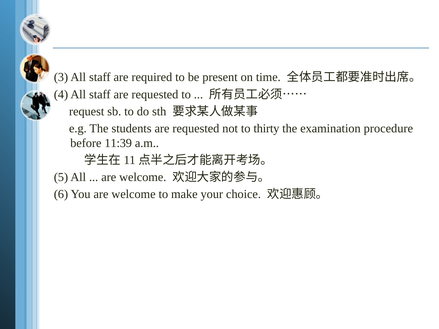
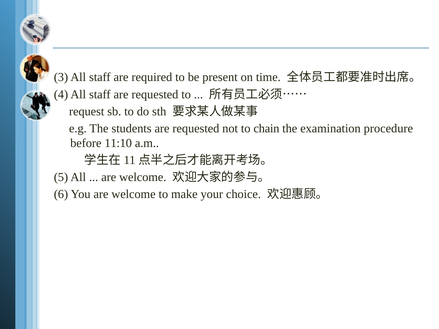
thirty: thirty -> chain
11:39: 11:39 -> 11:10
